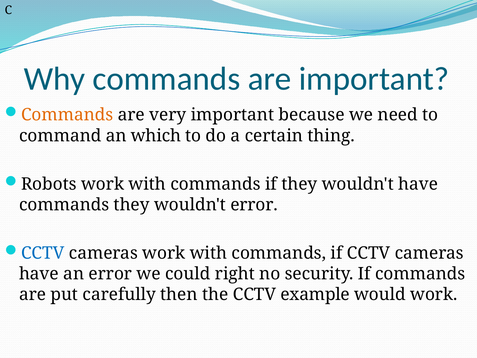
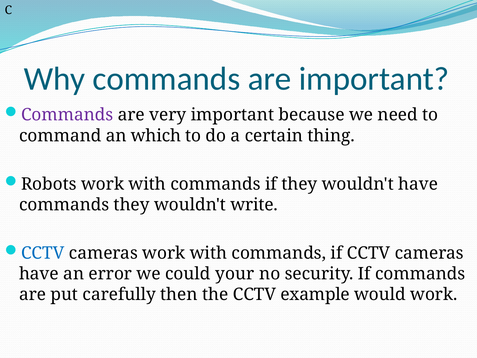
Commands at (67, 115) colour: orange -> purple
wouldn't error: error -> write
right: right -> your
